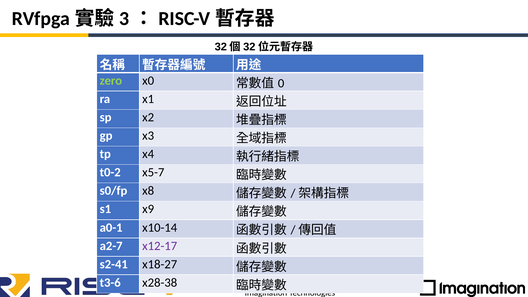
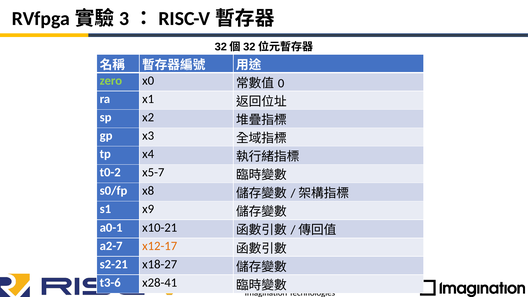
x10-14: x10-14 -> x10-21
x12-17 colour: purple -> orange
s2-41: s2-41 -> s2-21
x28-38: x28-38 -> x28-41
